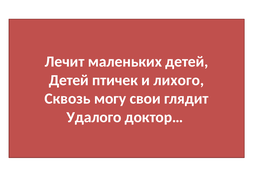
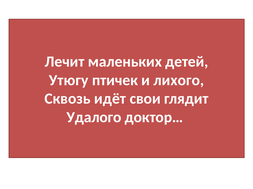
Детей at (69, 81): Детей -> Утюгу
могу: могу -> идёт
